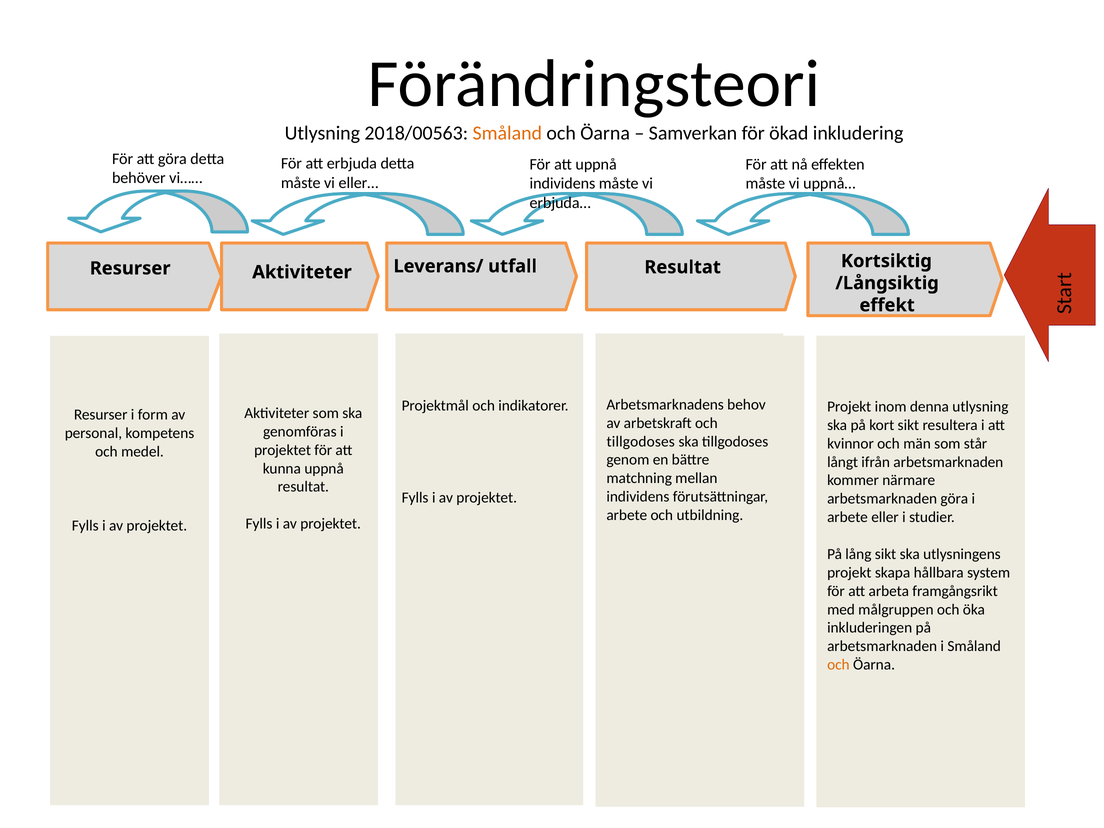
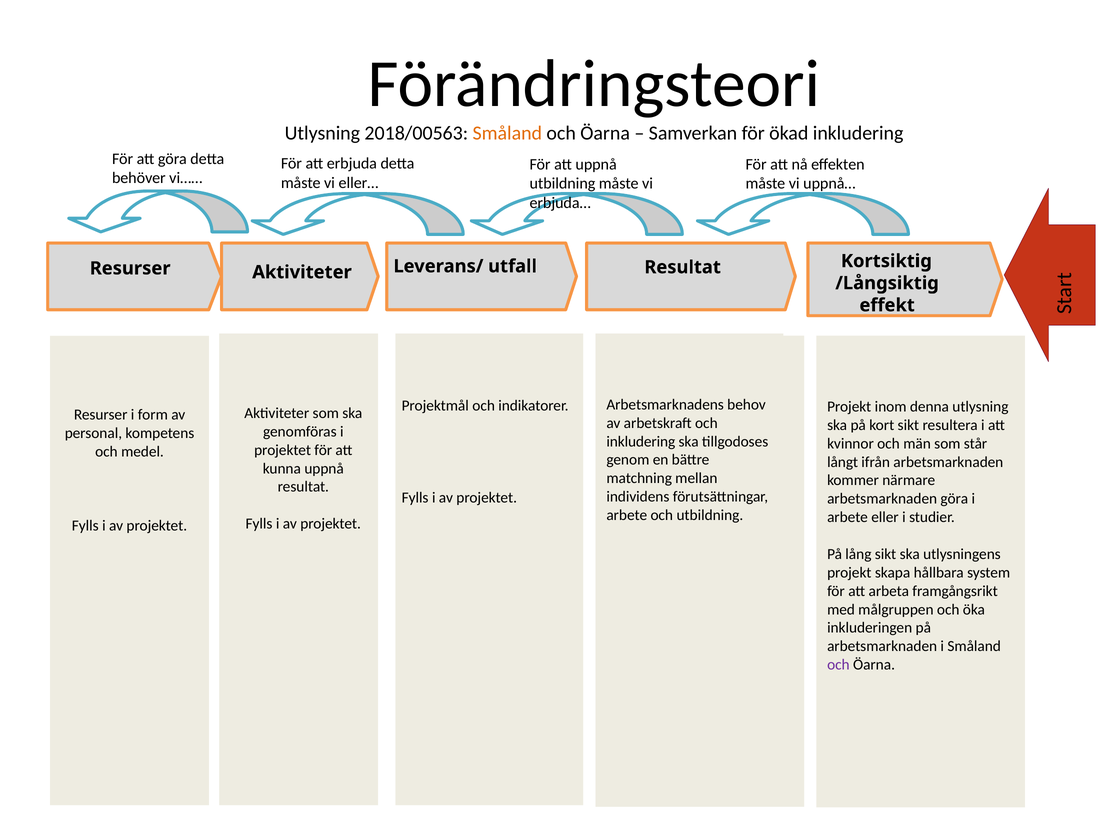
individens at (562, 184): individens -> utbildning
tillgodoses at (641, 441): tillgodoses -> inkludering
och at (838, 665) colour: orange -> purple
